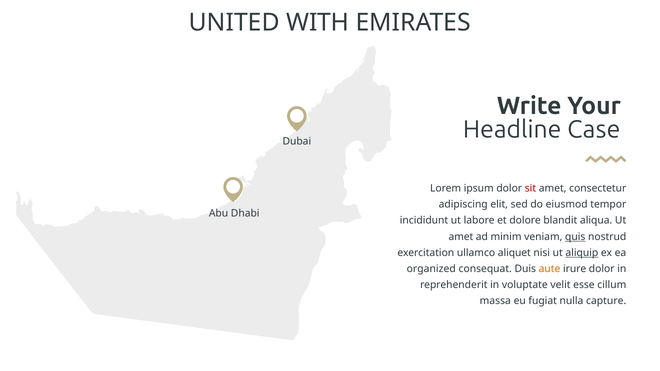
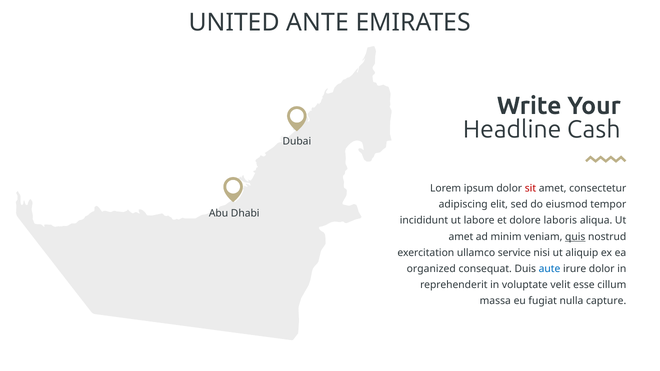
WITH: WITH -> ANTE
Case: Case -> Cash
blandit: blandit -> laboris
aliquet: aliquet -> service
aliquip underline: present -> none
aute colour: orange -> blue
